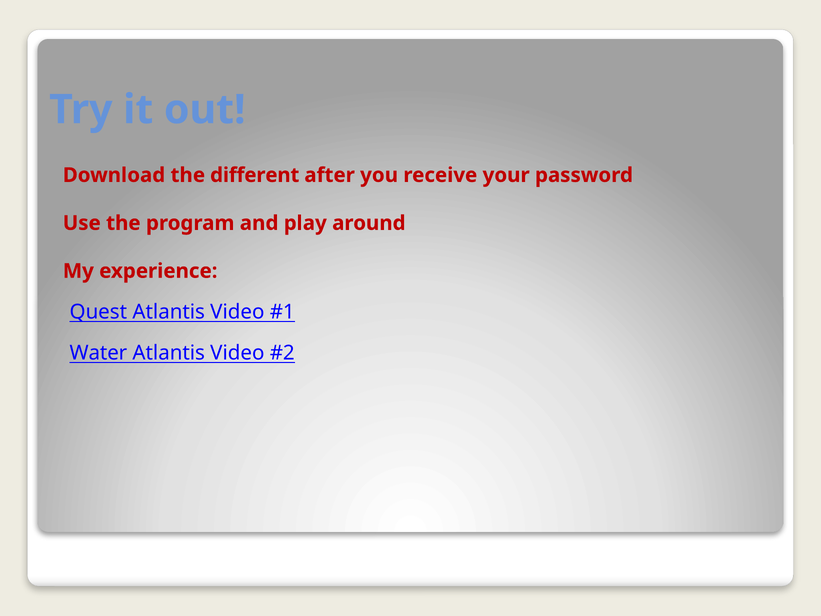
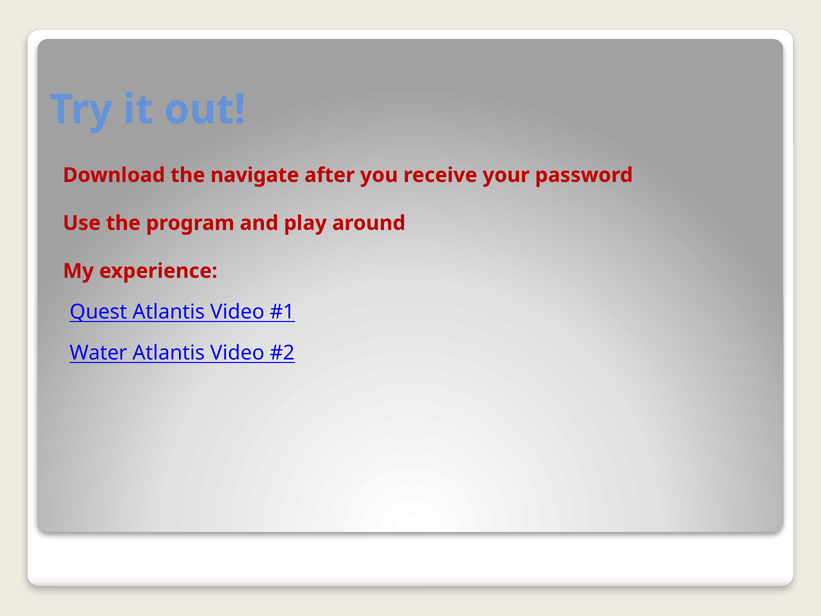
different: different -> navigate
